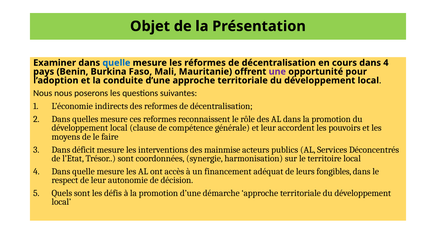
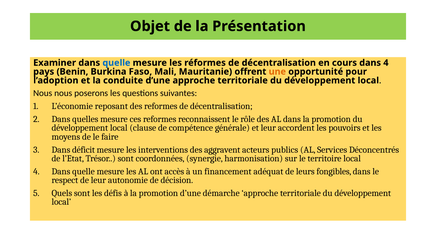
une colour: purple -> orange
indirects: indirects -> reposant
mainmise: mainmise -> aggravent
